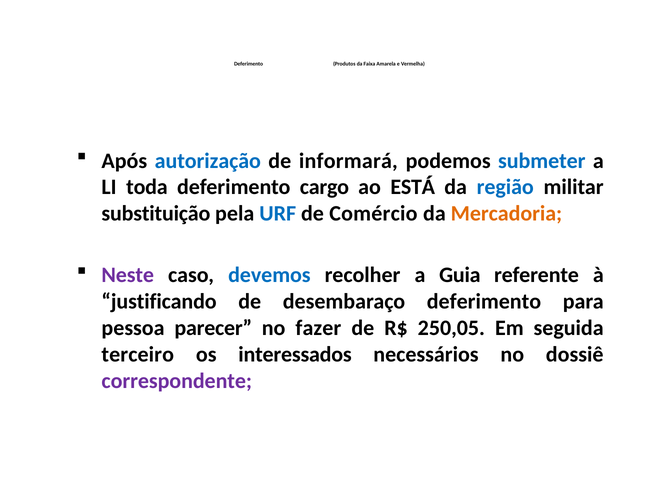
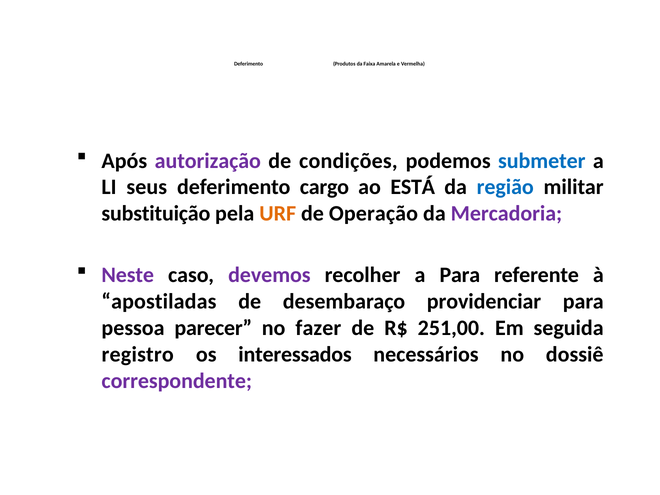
autorização colour: blue -> purple
informará: informará -> condições
toda: toda -> seus
URF colour: blue -> orange
Comércio: Comércio -> Operação
Mercadoria colour: orange -> purple
devemos colour: blue -> purple
a Guia: Guia -> Para
justificando: justificando -> apostiladas
desembaraço deferimento: deferimento -> providenciar
250,05: 250,05 -> 251,00
terceiro: terceiro -> registro
